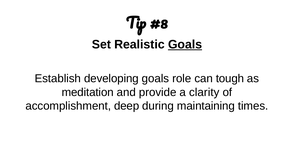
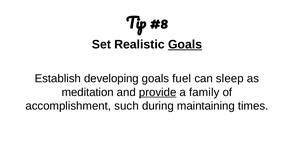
role: role -> fuel
tough: tough -> sleep
provide underline: none -> present
clarity: clarity -> family
deep: deep -> such
